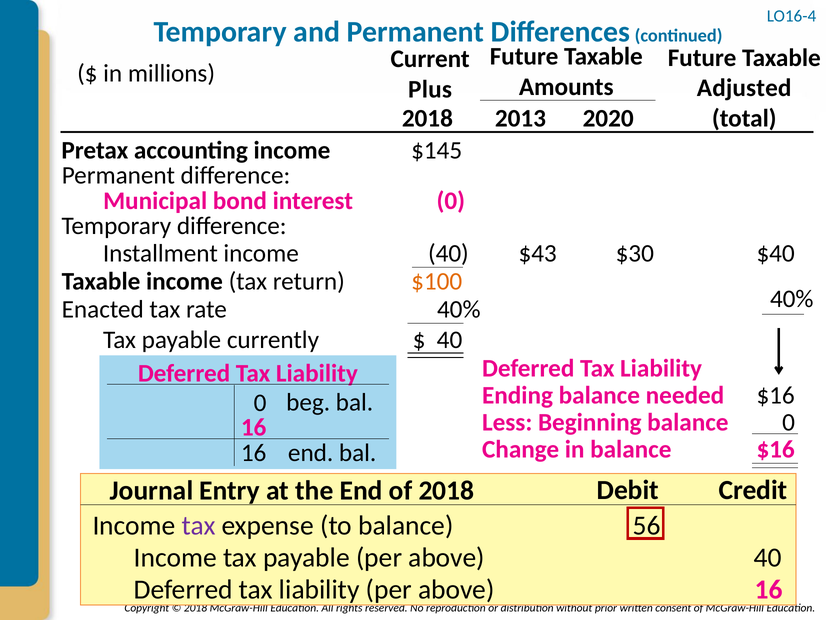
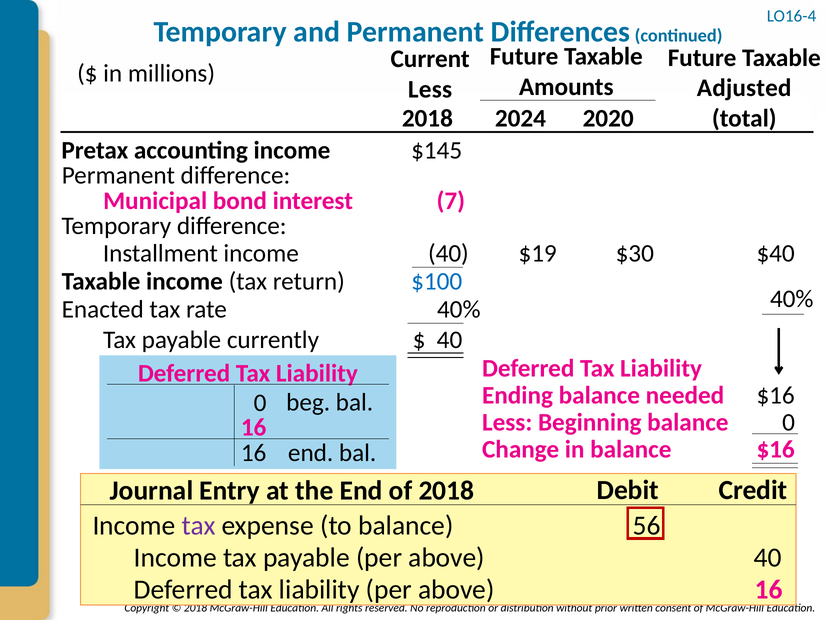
Plus at (430, 89): Plus -> Less
2013: 2013 -> 2024
interest 0: 0 -> 7
$43: $43 -> $19
$100 colour: orange -> blue
